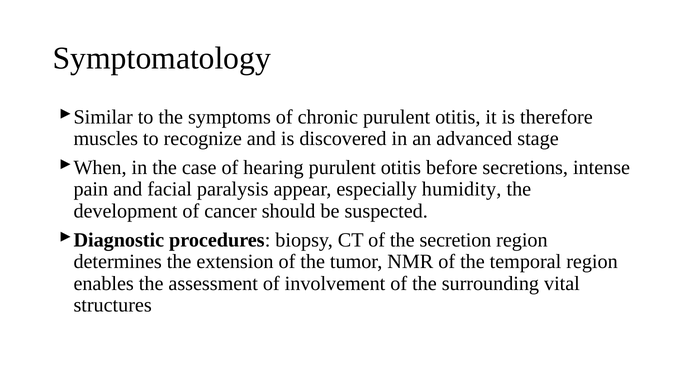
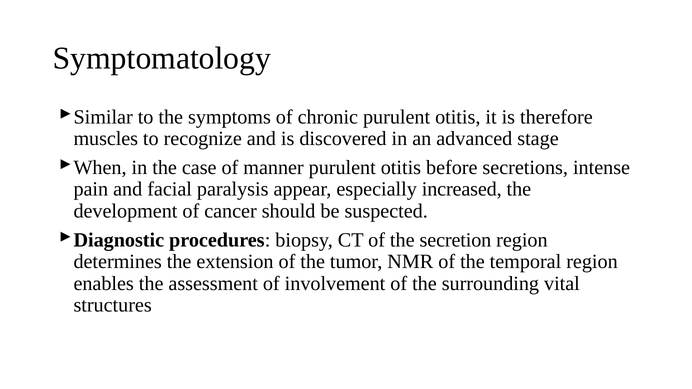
hearing: hearing -> manner
humidity: humidity -> increased
